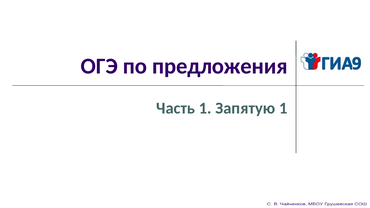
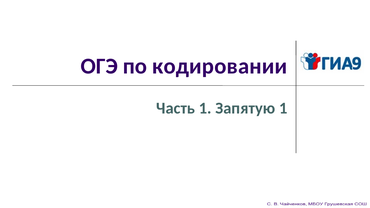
предложения: предложения -> кодировании
